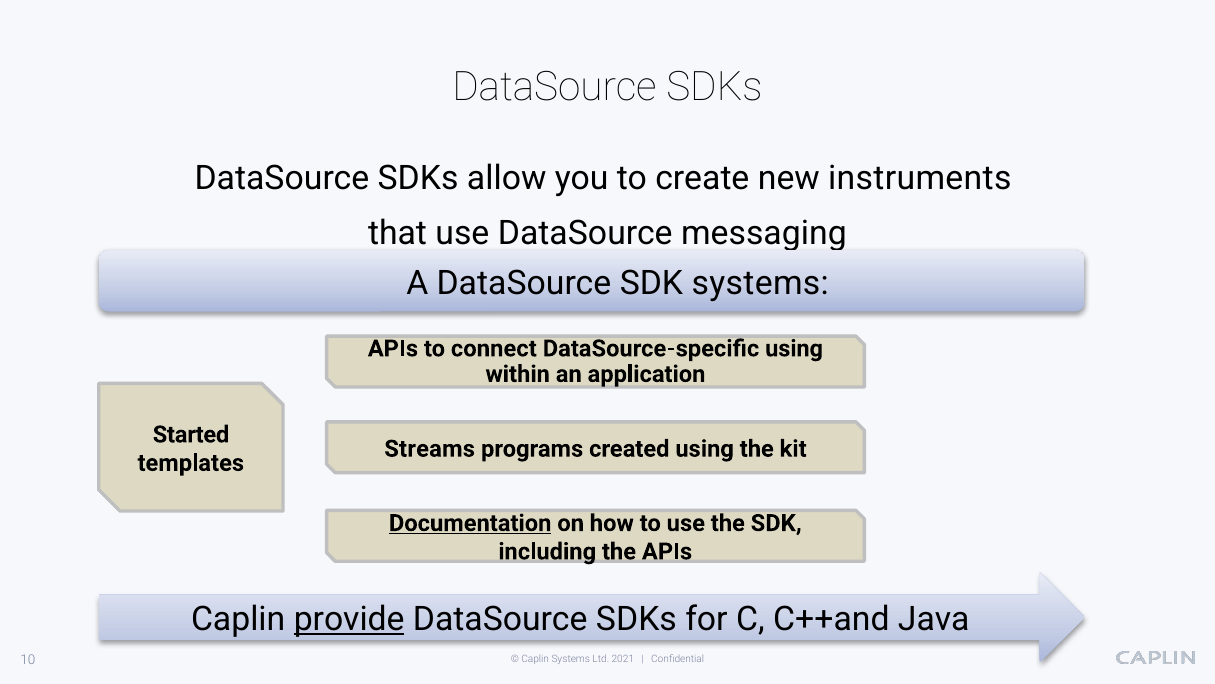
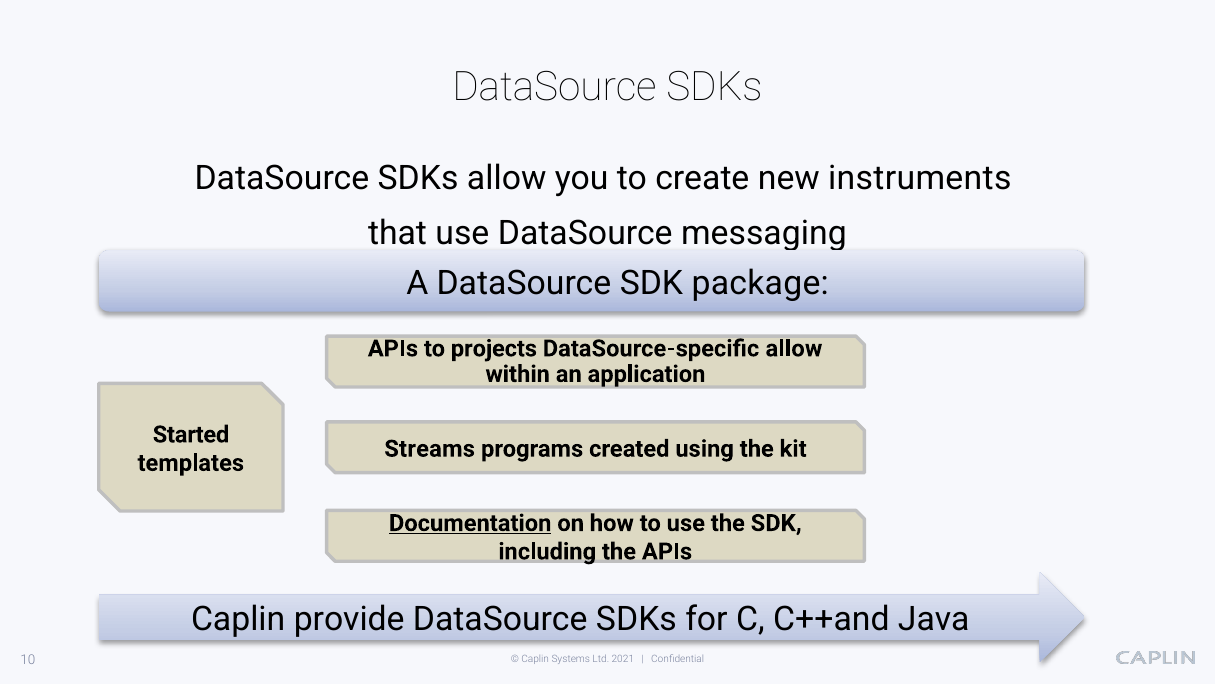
SDK systems: systems -> package
connect: connect -> projects
DataSource-specific using: using -> allow
provide underline: present -> none
